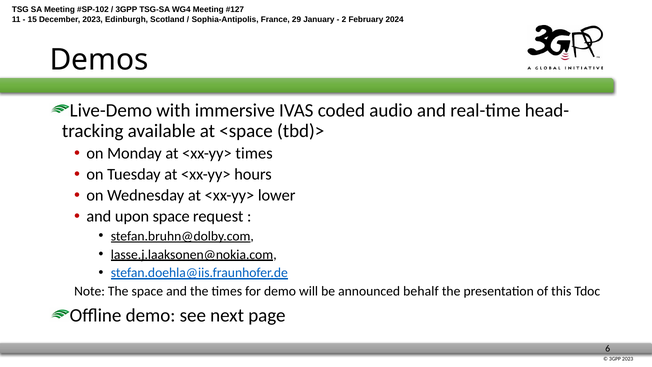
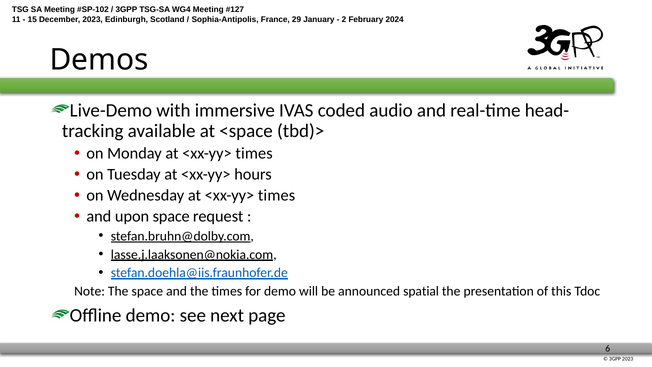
Wednesday at <xx-yy> lower: lower -> times
behalf: behalf -> spatial
